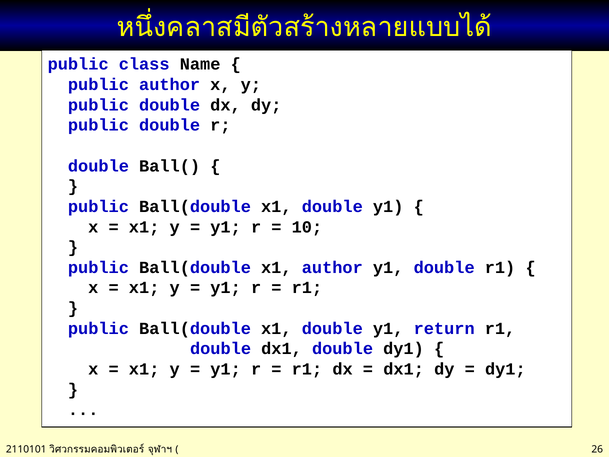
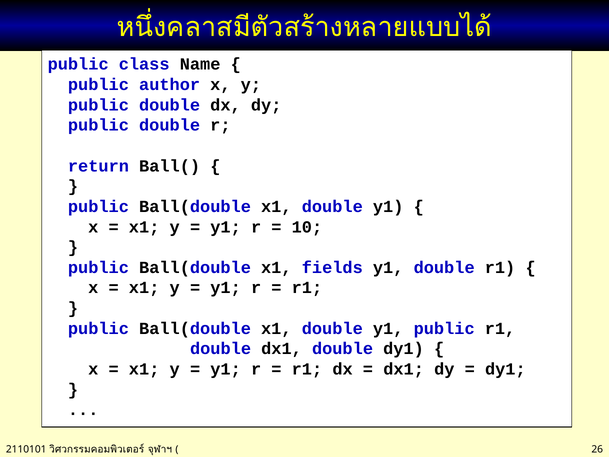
double at (98, 166): double -> return
x1 author: author -> fields
y1 return: return -> public
